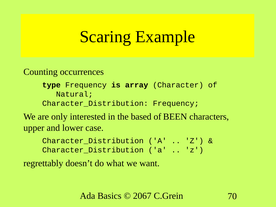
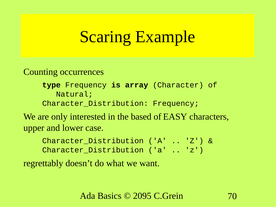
BEEN: BEEN -> EASY
2067: 2067 -> 2095
